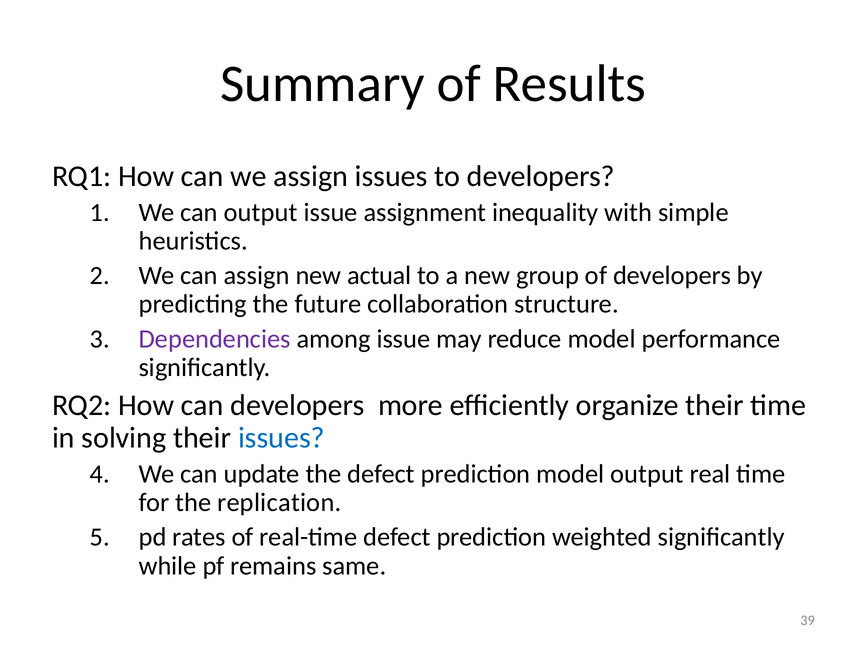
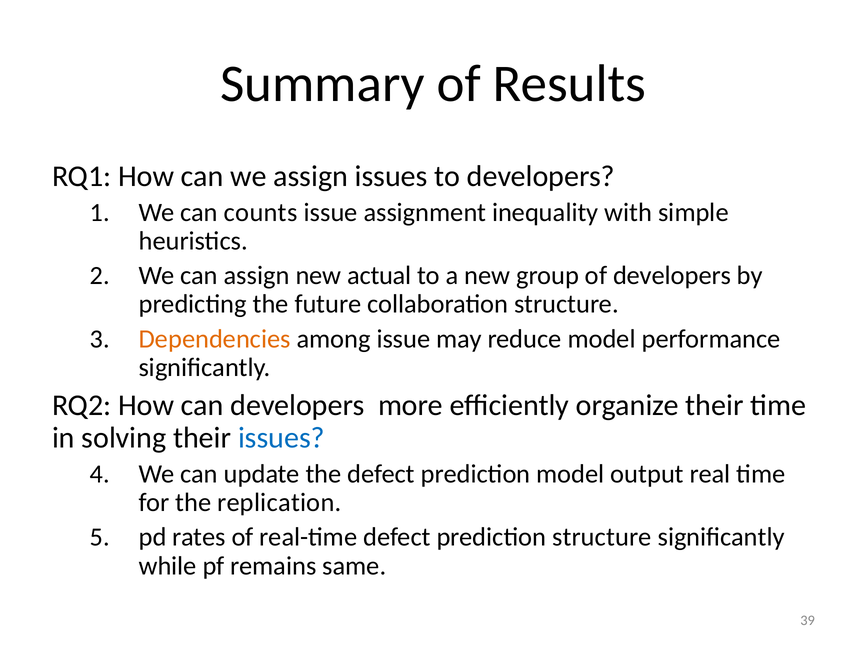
can output: output -> counts
Dependencies colour: purple -> orange
prediction weighted: weighted -> structure
